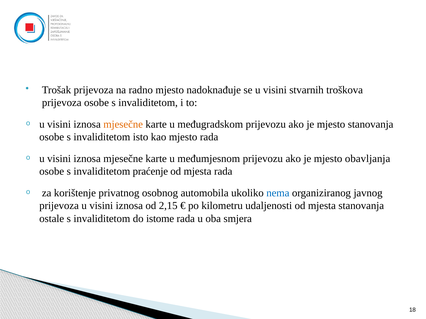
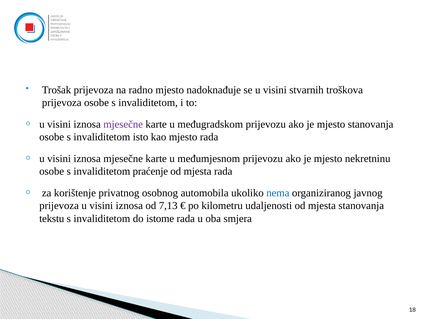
mjesečne at (123, 124) colour: orange -> purple
obavljanja: obavljanja -> nekretninu
2,15: 2,15 -> 7,13
ostale: ostale -> tekstu
